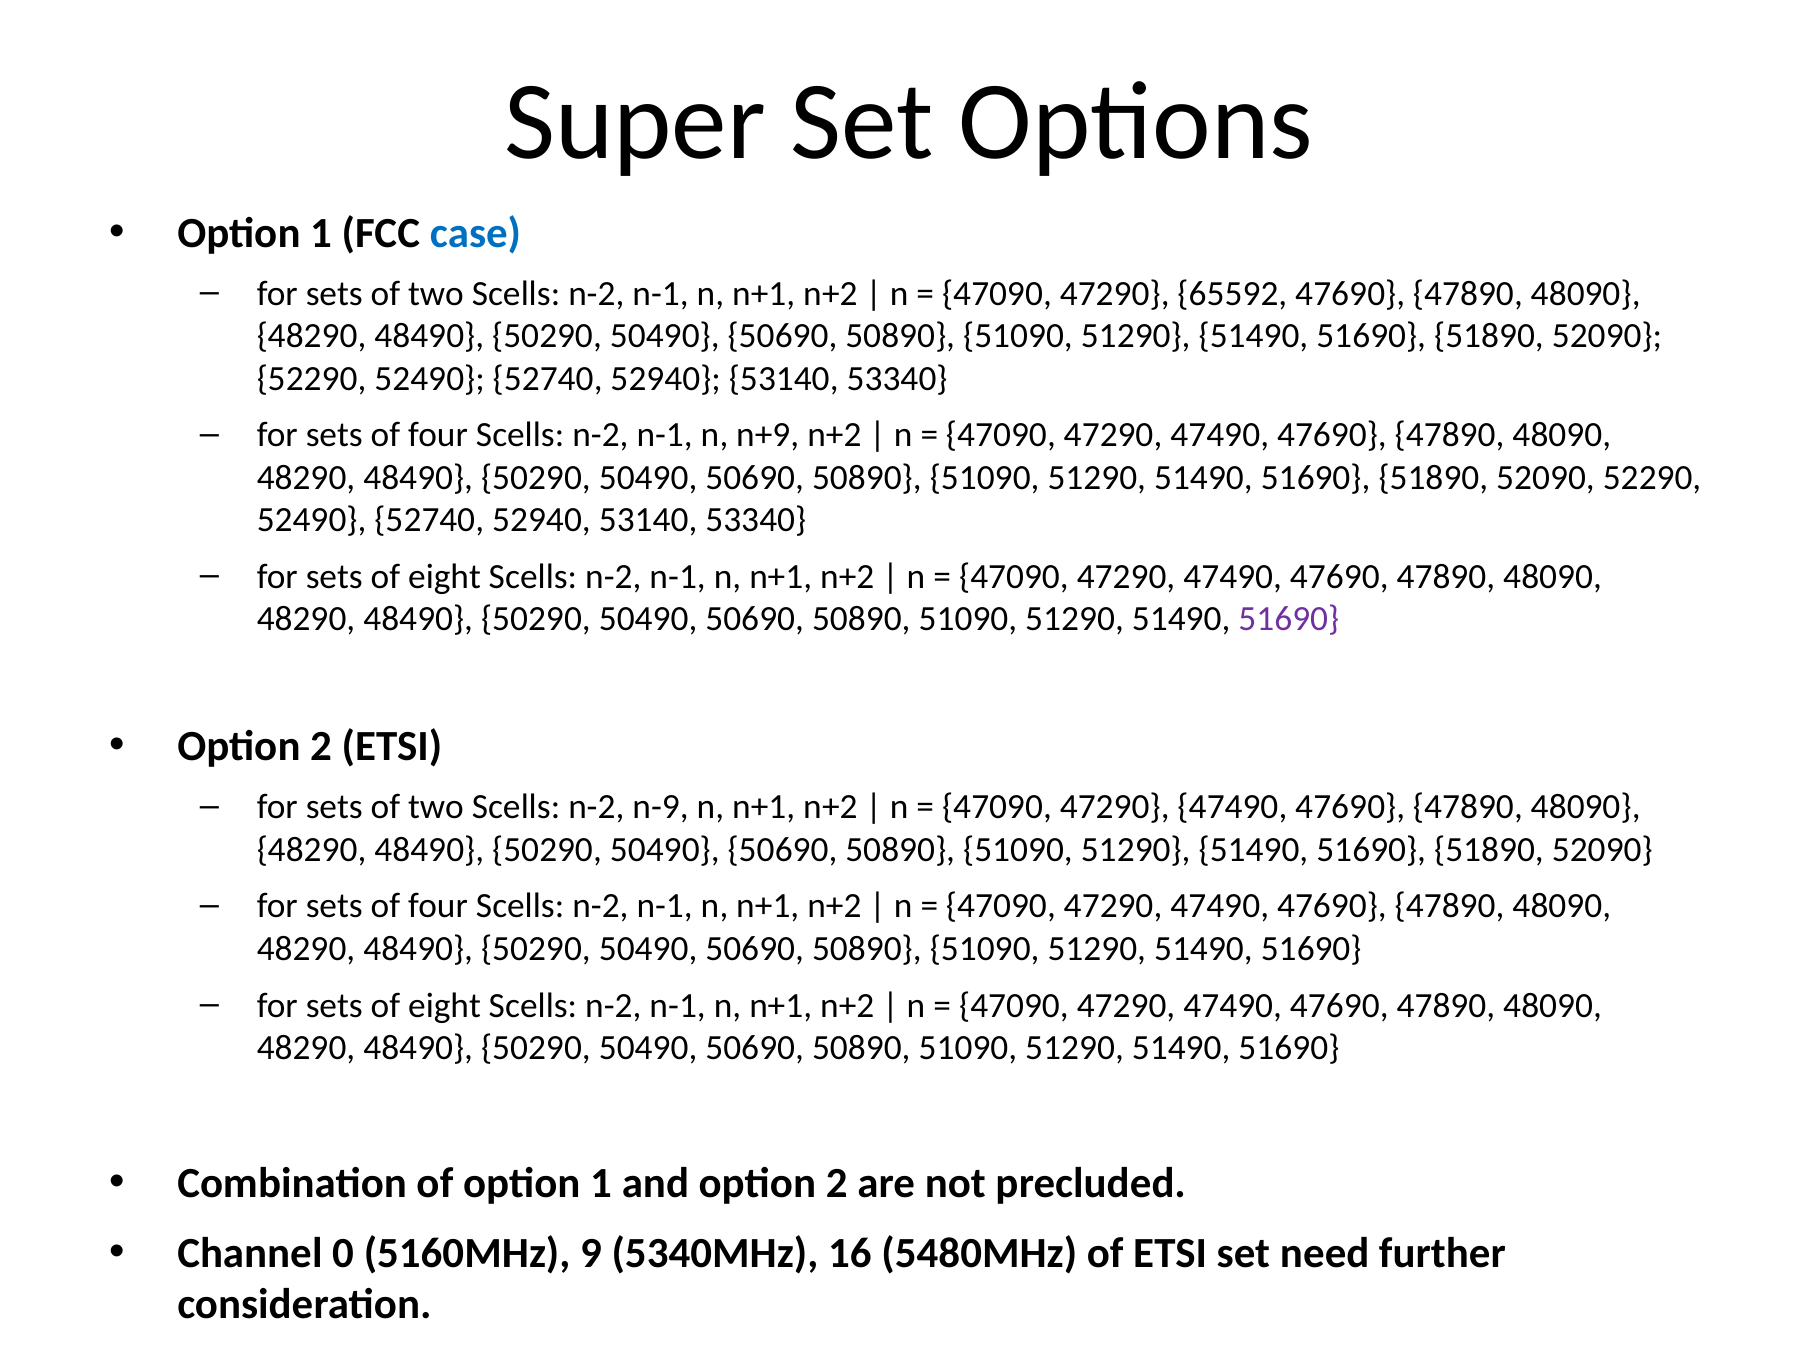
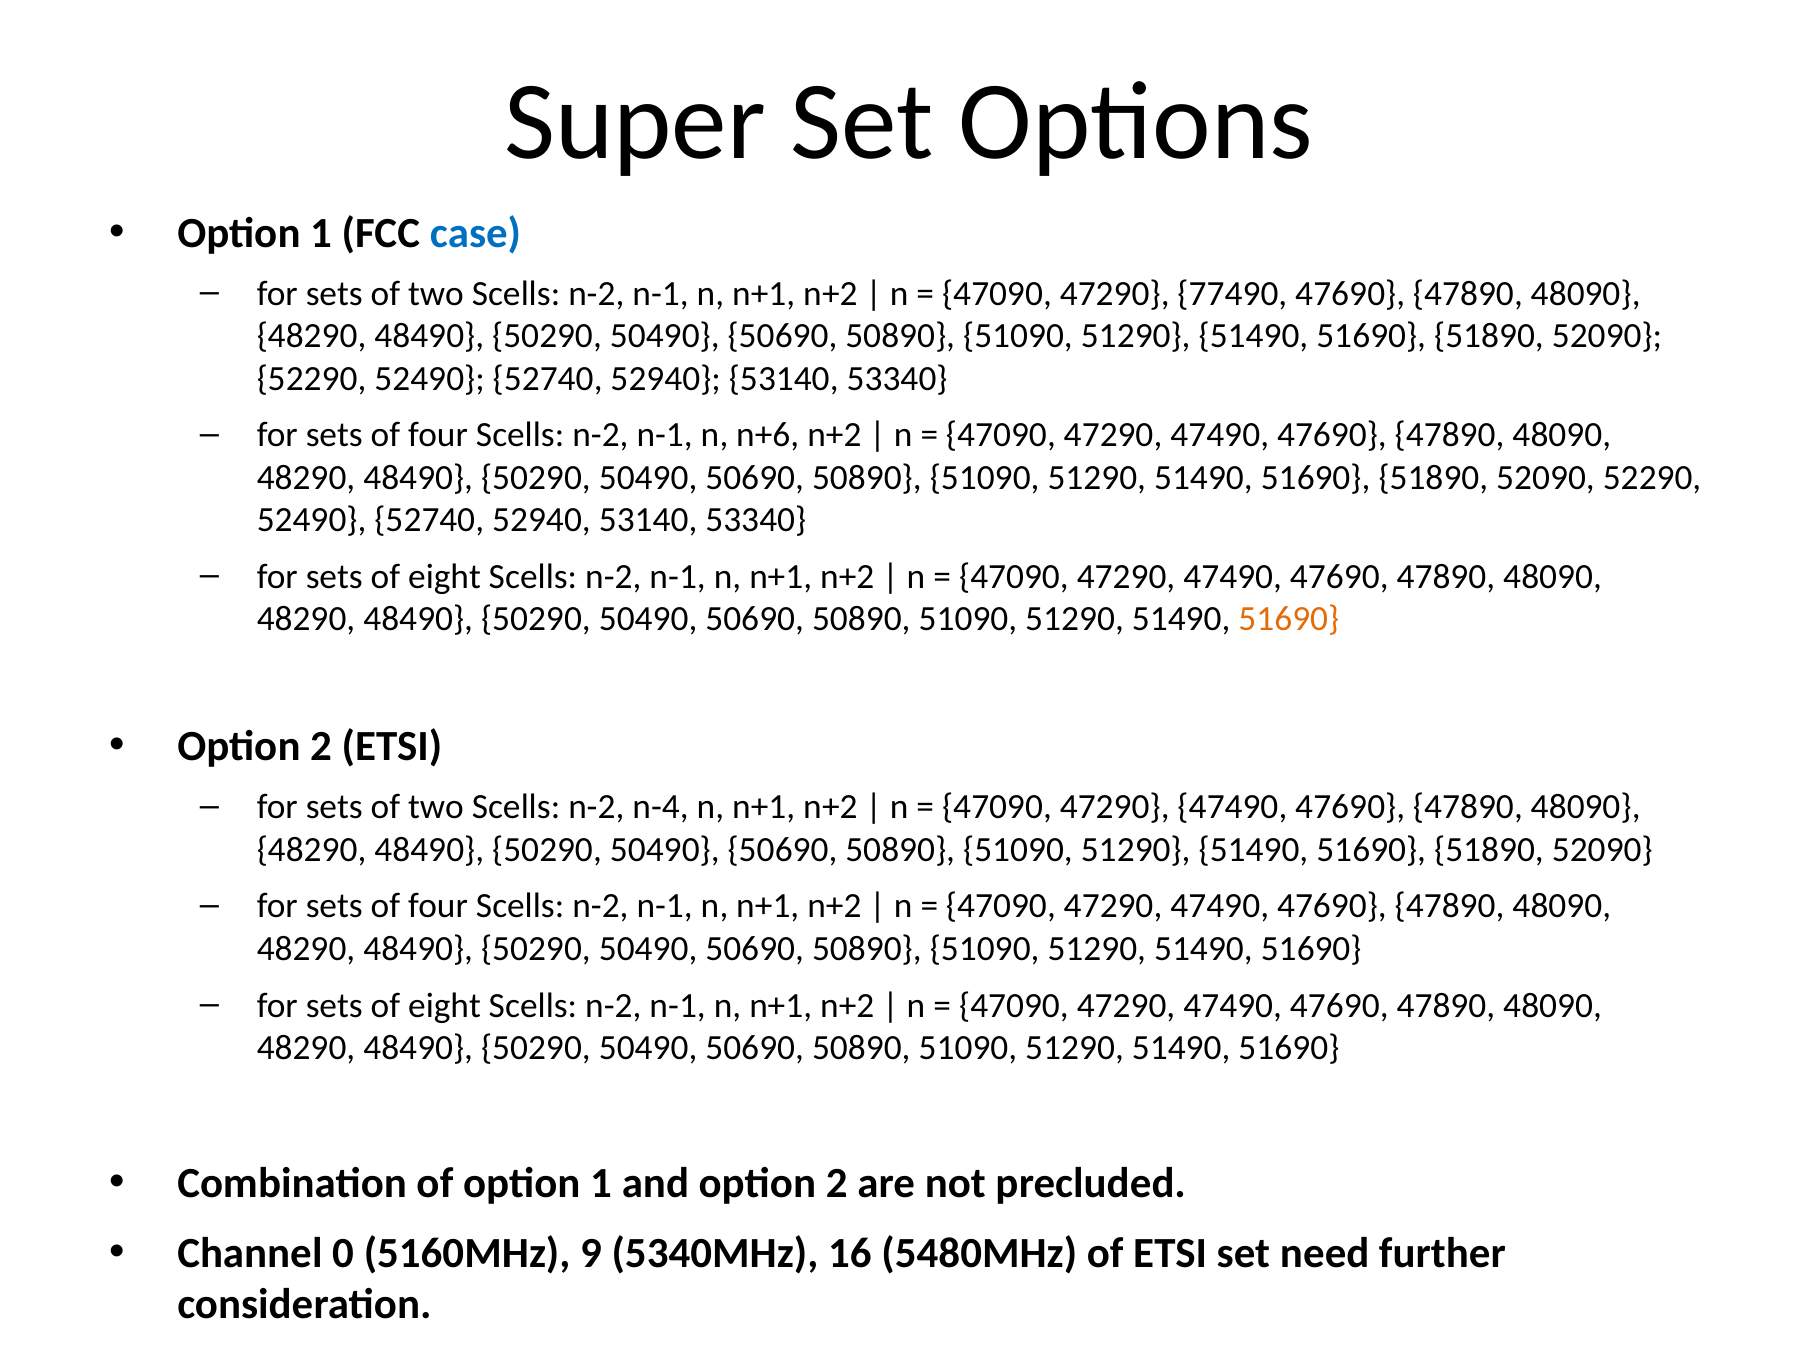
65592: 65592 -> 77490
n+9: n+9 -> n+6
51690 at (1289, 619) colour: purple -> orange
n-9: n-9 -> n-4
